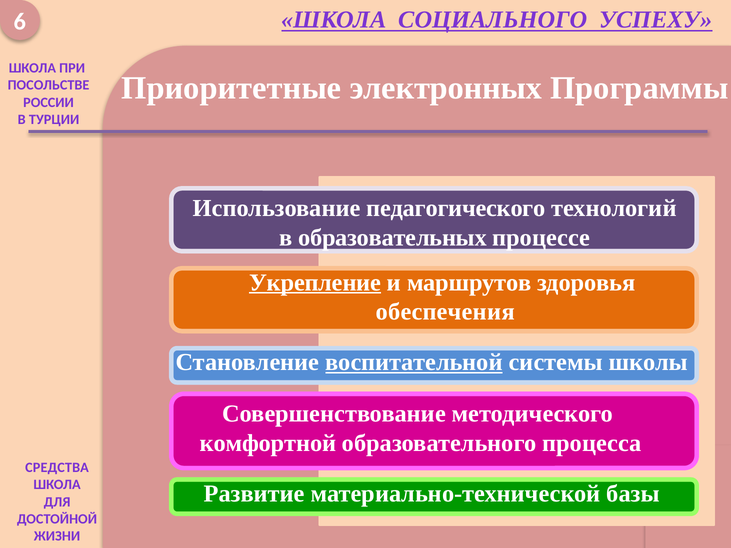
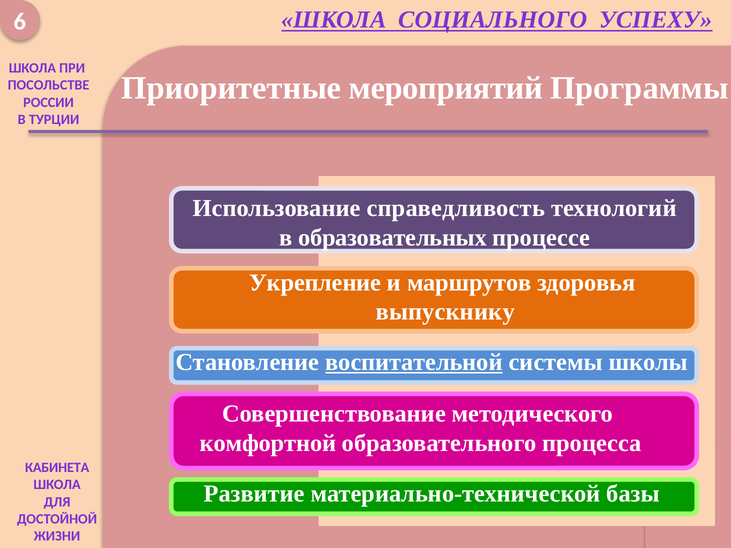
электронных: электронных -> мероприятий
педагогического: педагогического -> справедливость
Укрепление underline: present -> none
обеспечения: обеспечения -> выпускнику
СРЕДСТВА: СРЕДСТВА -> КАБИНЕТА
